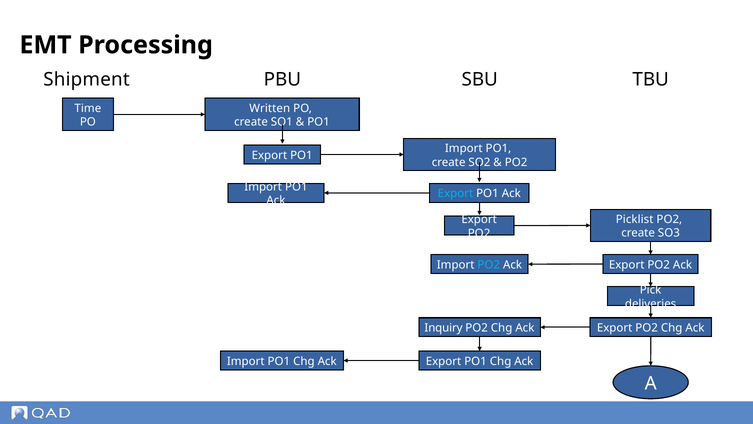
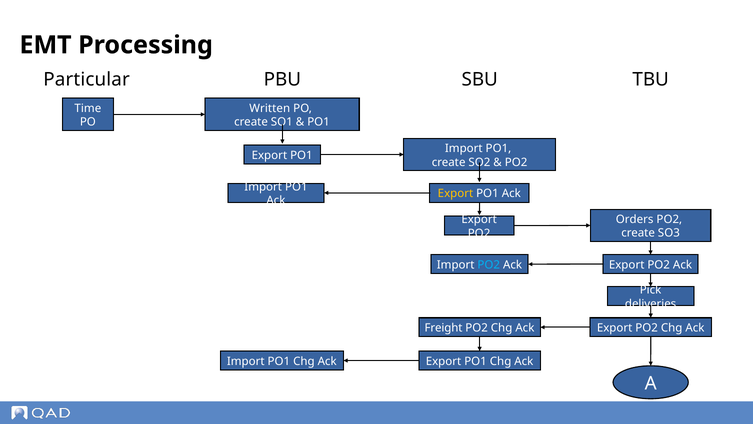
Shipment: Shipment -> Particular
Export at (455, 193) colour: light blue -> yellow
Picklist: Picklist -> Orders
Inquiry: Inquiry -> Freight
